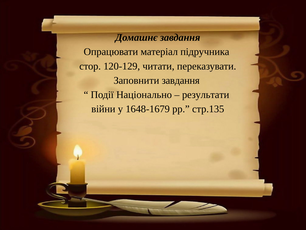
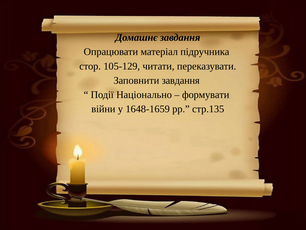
120-129: 120-129 -> 105-129
результати: результати -> формувати
1648-1679: 1648-1679 -> 1648-1659
